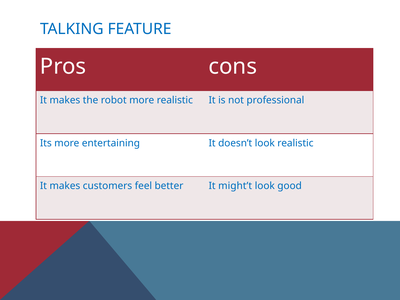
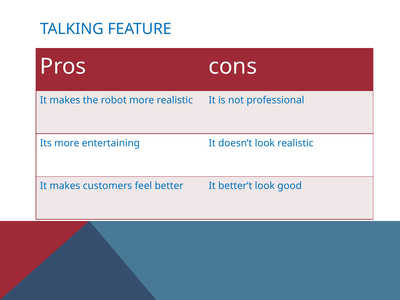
might’t: might’t -> better’t
